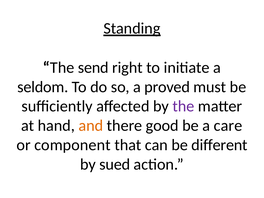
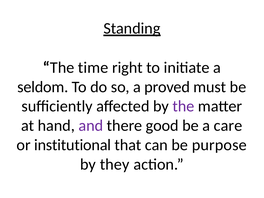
send: send -> time
and colour: orange -> purple
component: component -> institutional
different: different -> purpose
sued: sued -> they
